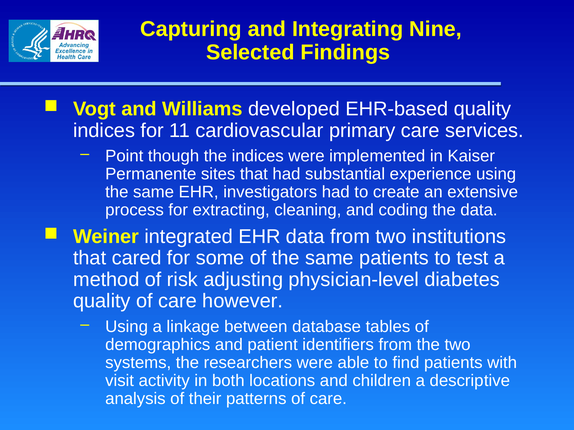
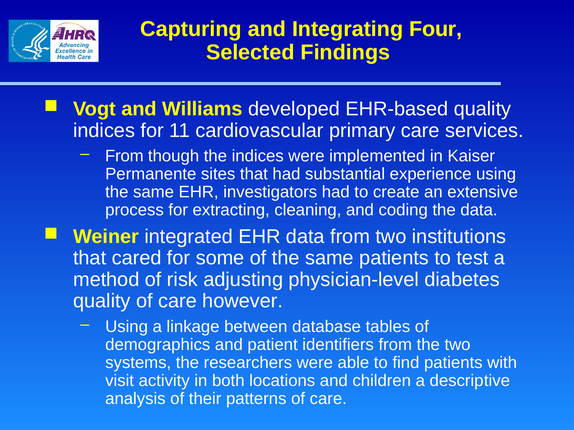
Nine: Nine -> Four
Point at (124, 156): Point -> From
